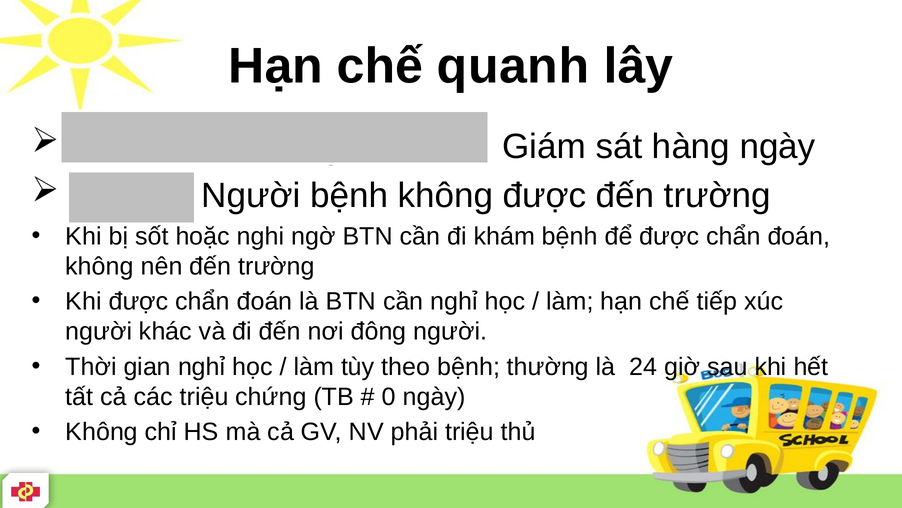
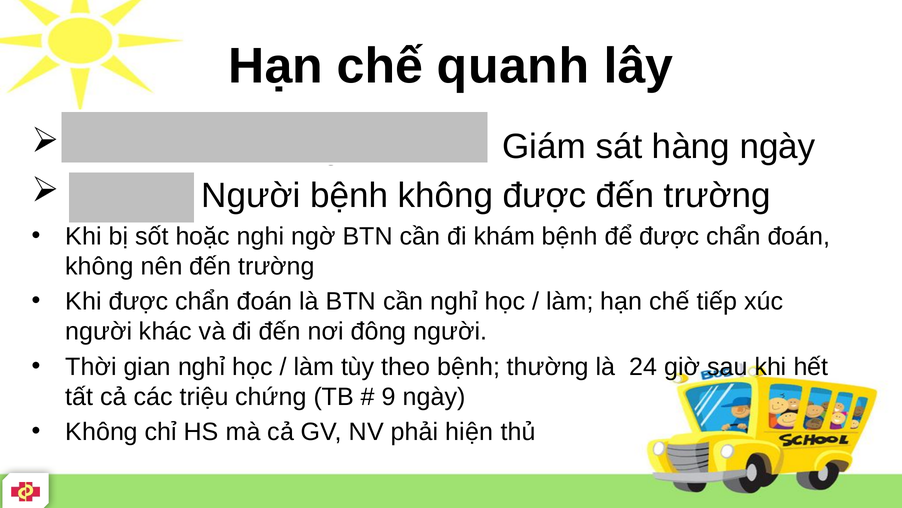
0: 0 -> 9
phải triệu: triệu -> hiện
